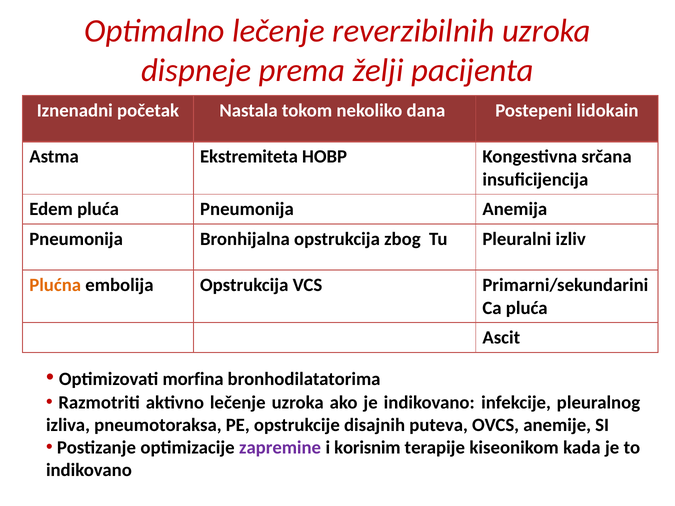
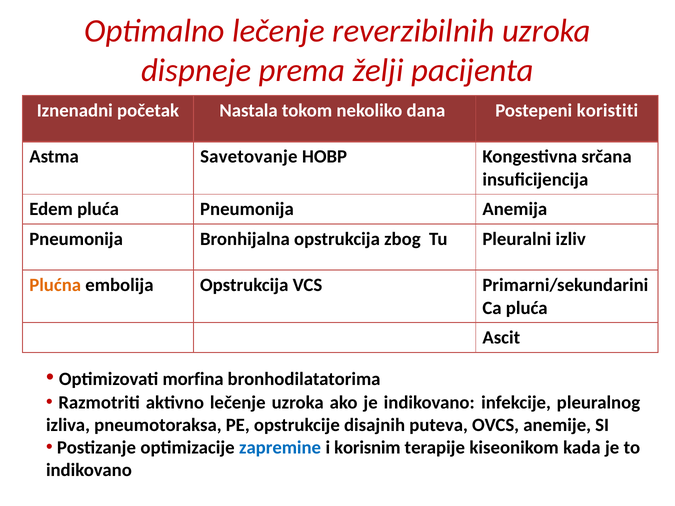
lidokain: lidokain -> koristiti
Ekstremiteta: Ekstremiteta -> Savetovanje
zapremine colour: purple -> blue
